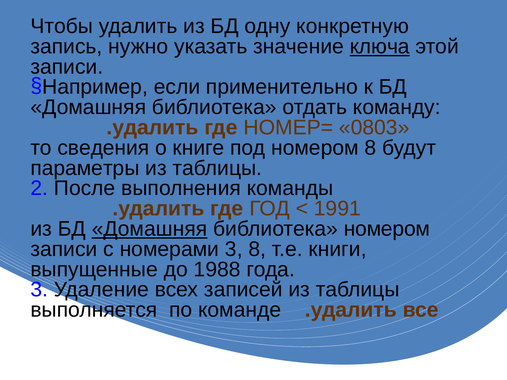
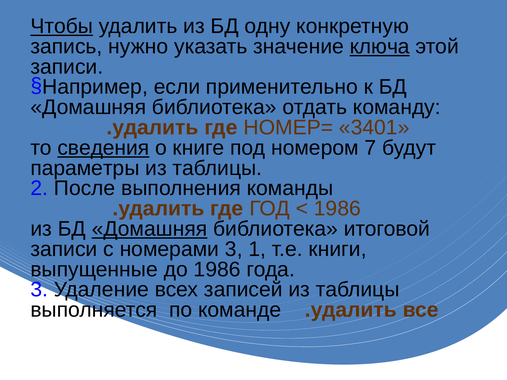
Чтобы underline: none -> present
0803: 0803 -> 3401
сведения underline: none -> present
номером 8: 8 -> 7
1991 at (337, 209): 1991 -> 1986
библиотека номером: номером -> итоговой
3 8: 8 -> 1
до 1988: 1988 -> 1986
